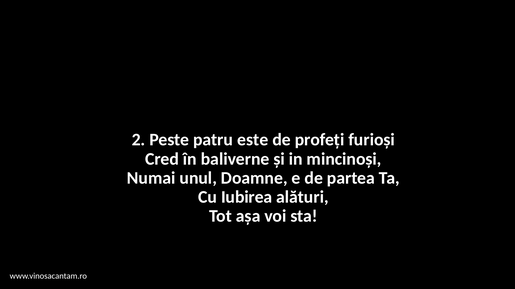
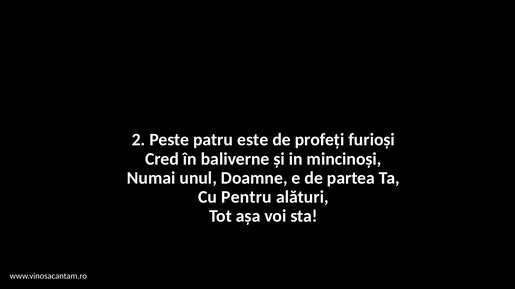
Iubirea: Iubirea -> Pentru
